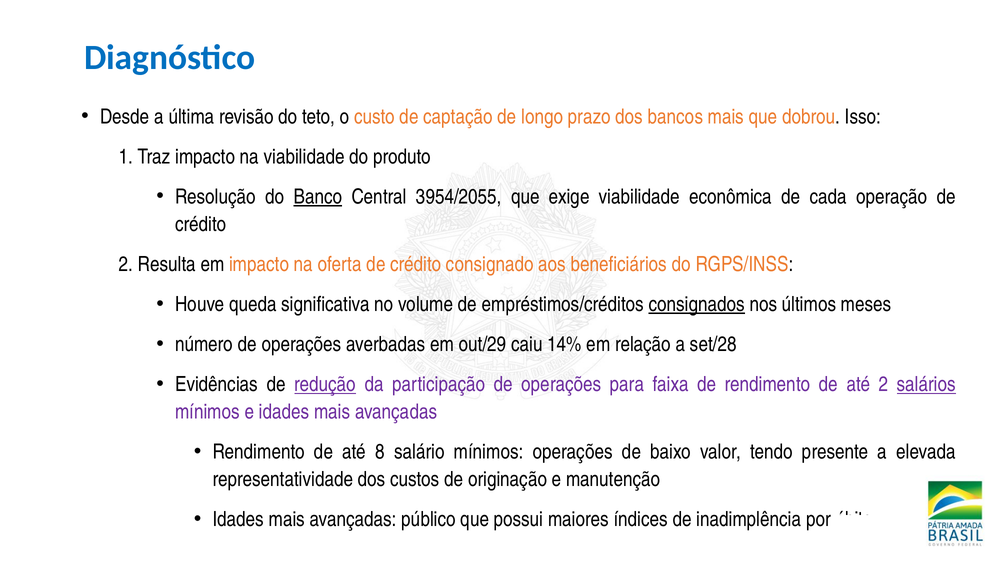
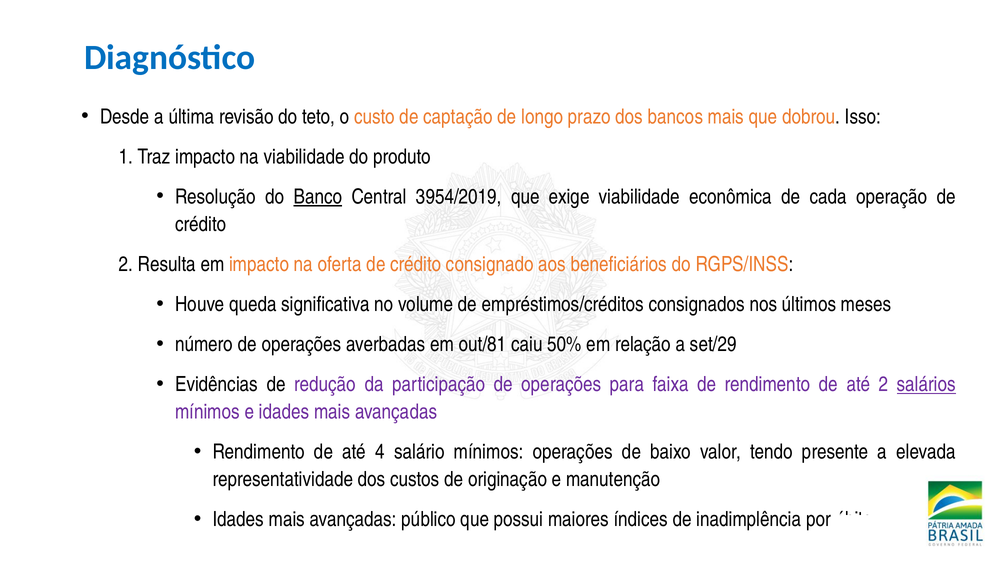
3954/2055: 3954/2055 -> 3954/2019
consignados underline: present -> none
out/29: out/29 -> out/81
14%: 14% -> 50%
set/28: set/28 -> set/29
redução underline: present -> none
8: 8 -> 4
